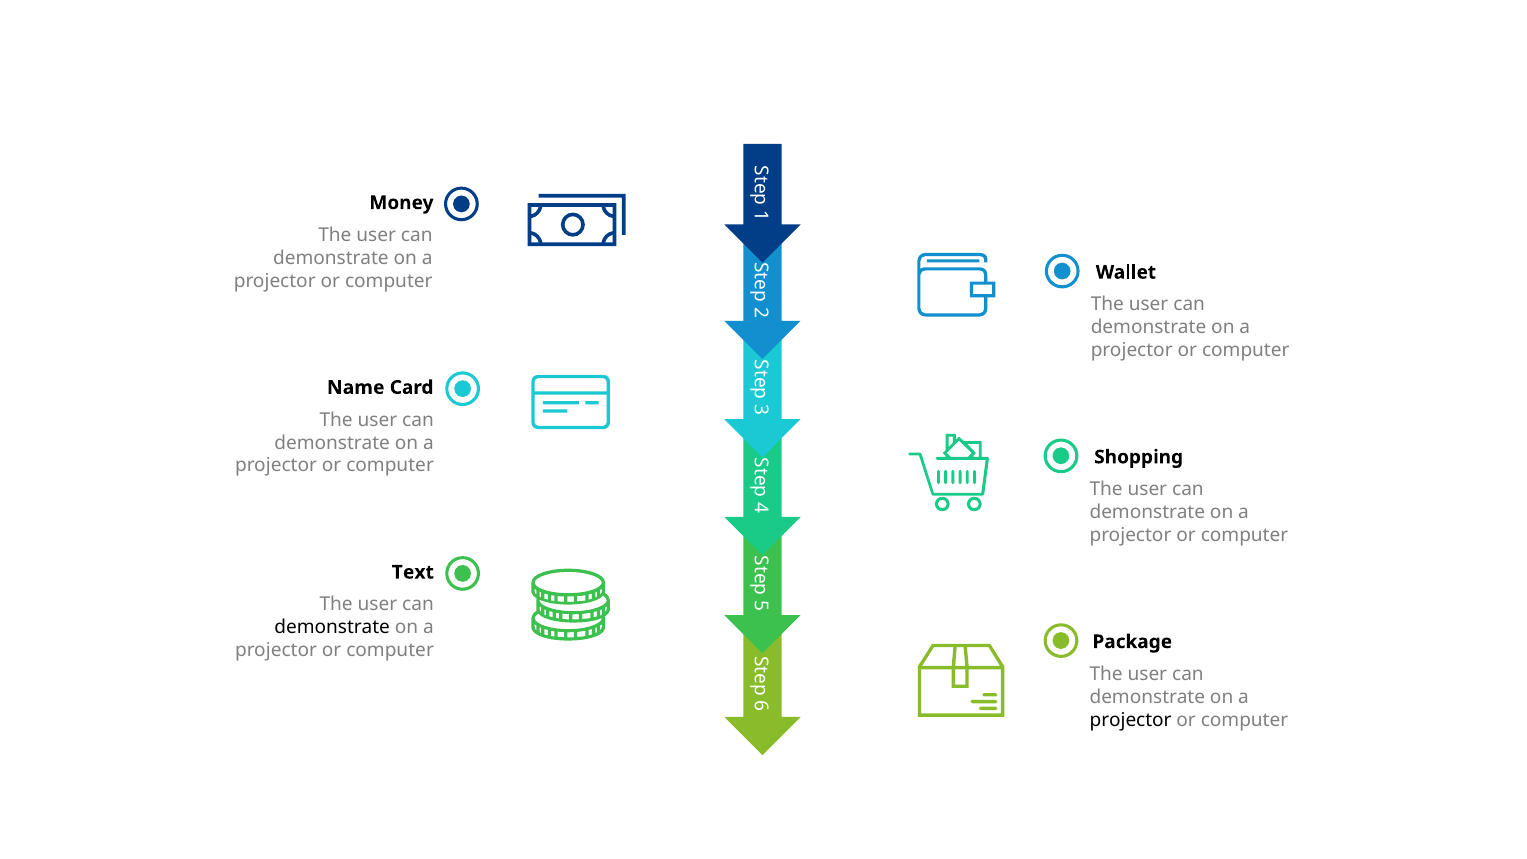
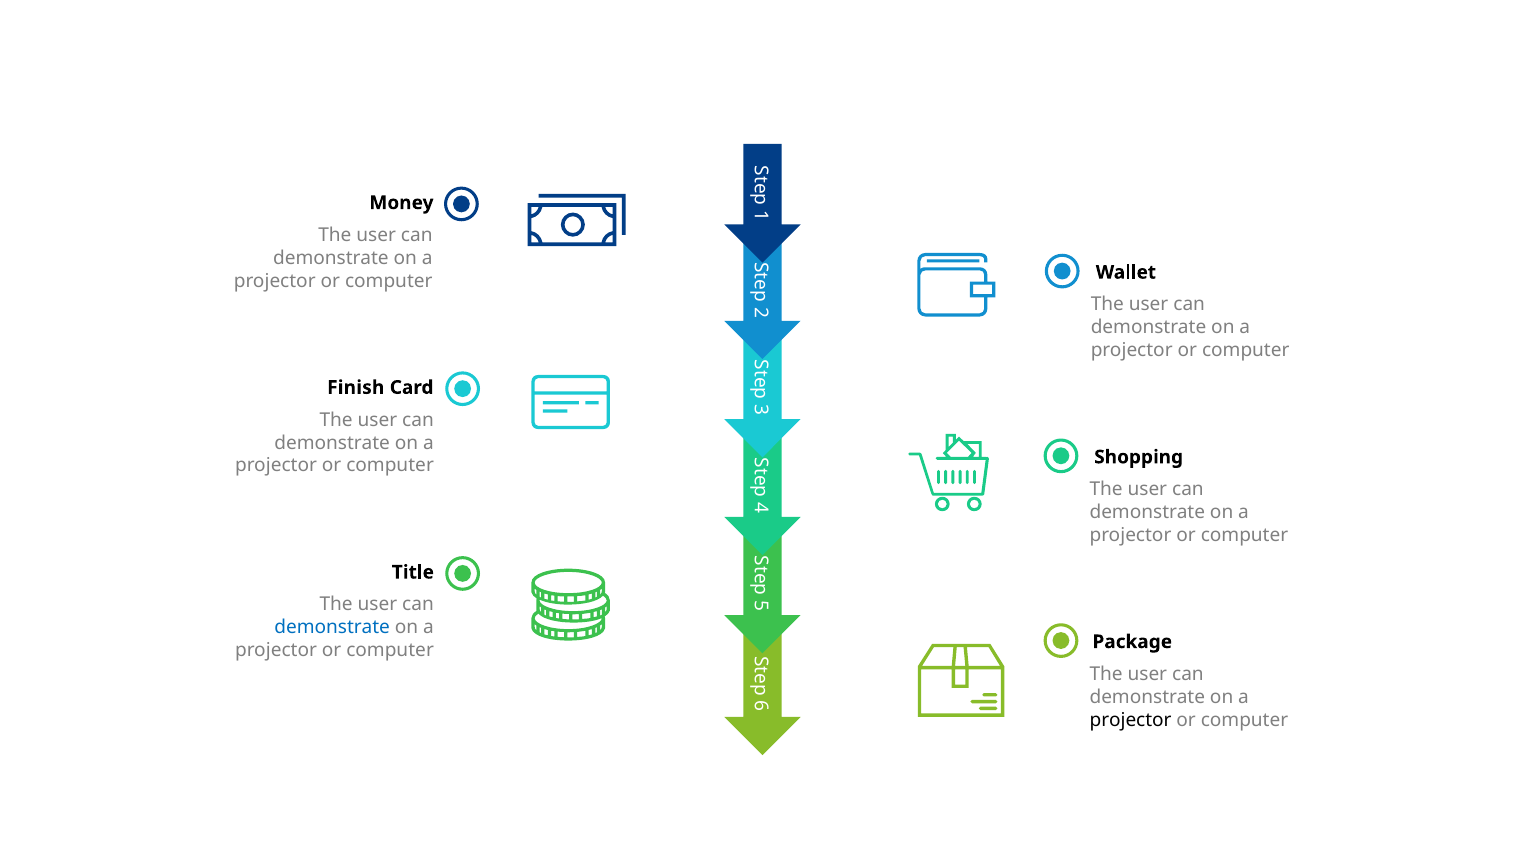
Name: Name -> Finish
Text: Text -> Title
demonstrate at (332, 627) colour: black -> blue
